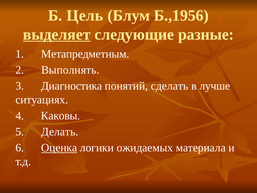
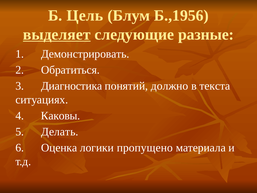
Метапредметным: Метапредметным -> Демонстрировать
Выполнять: Выполнять -> Обратиться
сделать: сделать -> должно
лучше: лучше -> текста
Оценка underline: present -> none
ожидаемых: ожидаемых -> пропущено
